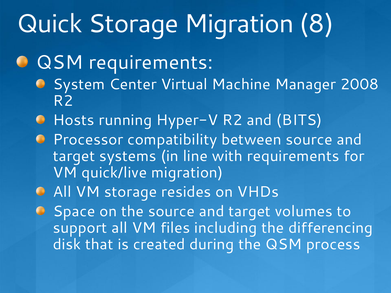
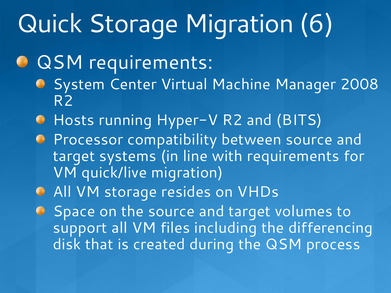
8: 8 -> 6
